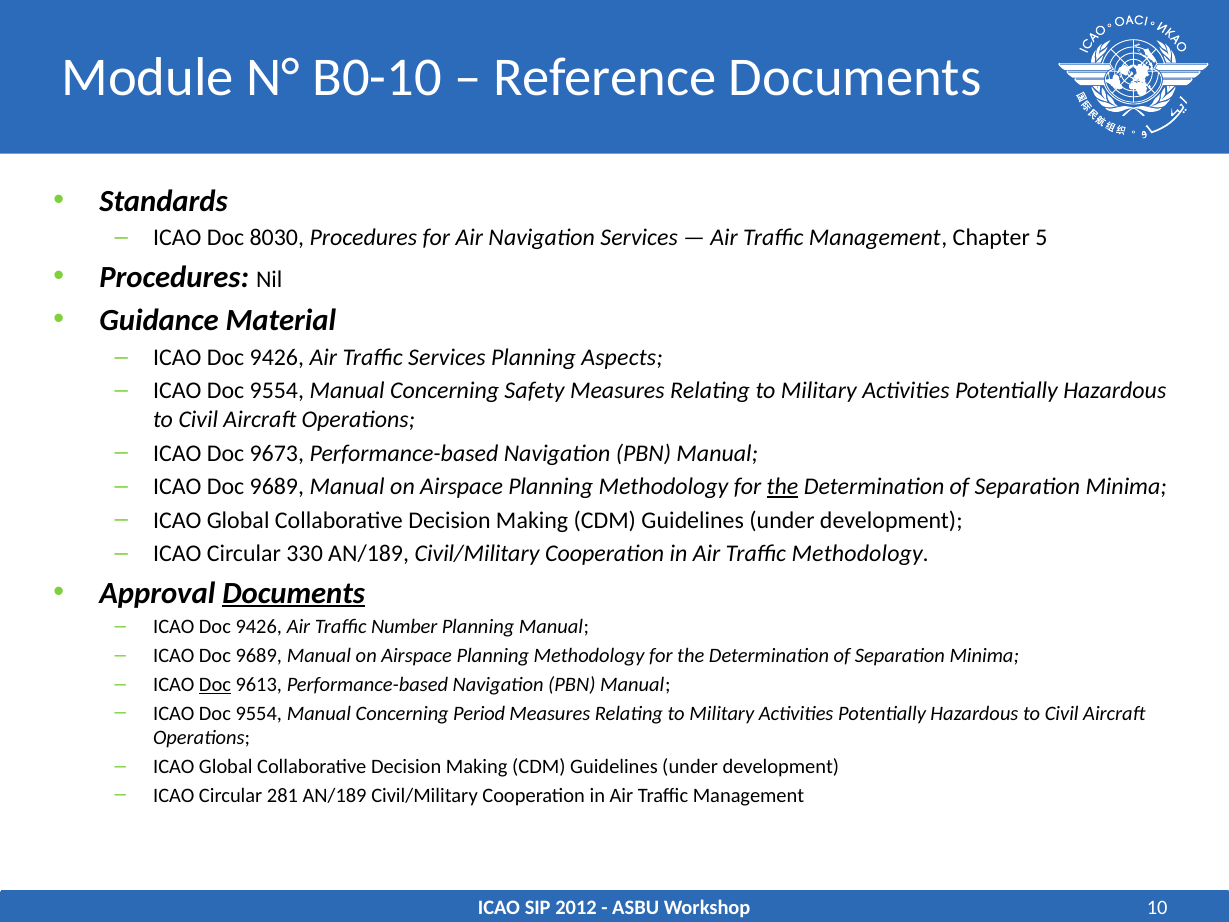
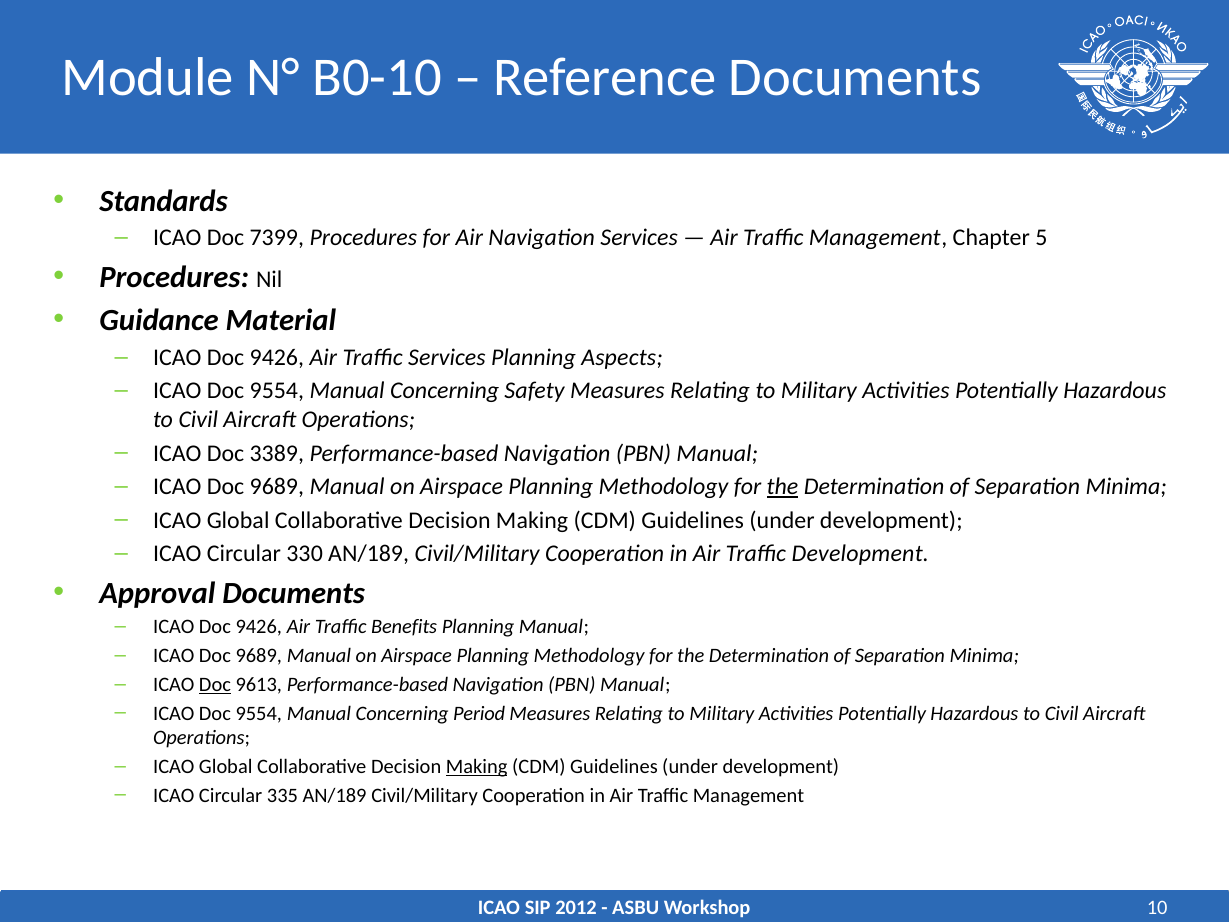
8030: 8030 -> 7399
9673: 9673 -> 3389
Traffic Methodology: Methodology -> Development
Documents at (294, 593) underline: present -> none
Number: Number -> Benefits
Making at (477, 766) underline: none -> present
281: 281 -> 335
